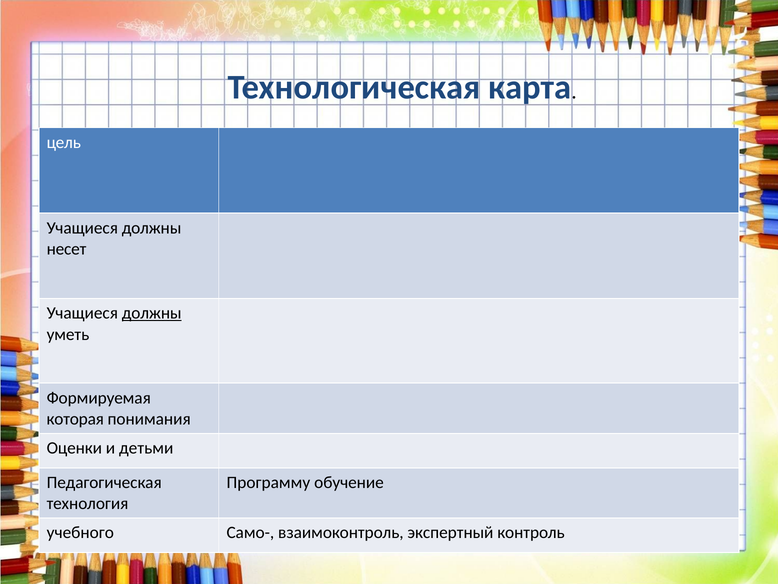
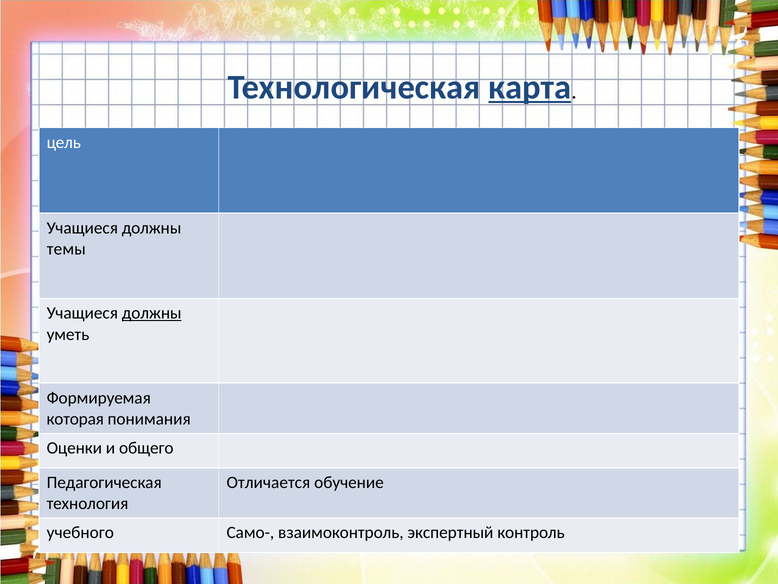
карта underline: none -> present
несет: несет -> темы
детьми: детьми -> общего
Программу: Программу -> Отличается
